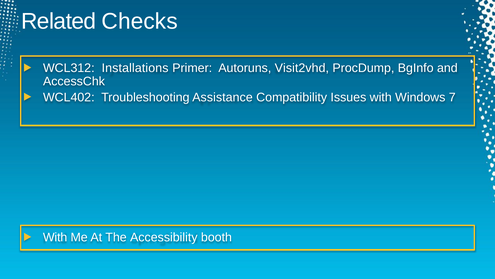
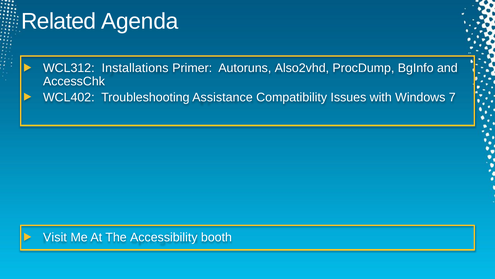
Checks: Checks -> Agenda
Visit2vhd: Visit2vhd -> Also2vhd
With at (55, 237): With -> Visit
